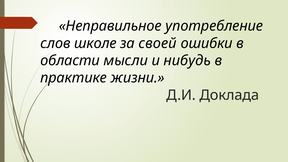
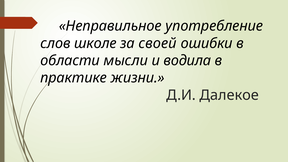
нибудь: нибудь -> водила
Доклада: Доклада -> Далекое
